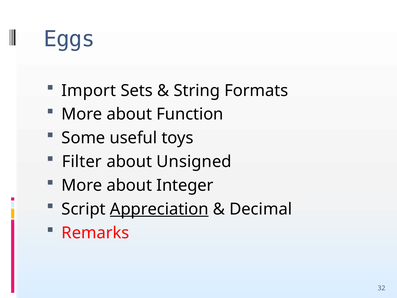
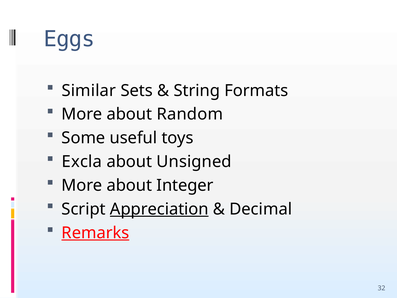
Import: Import -> Similar
Function: Function -> Random
Filter: Filter -> Excla
Remarks underline: none -> present
